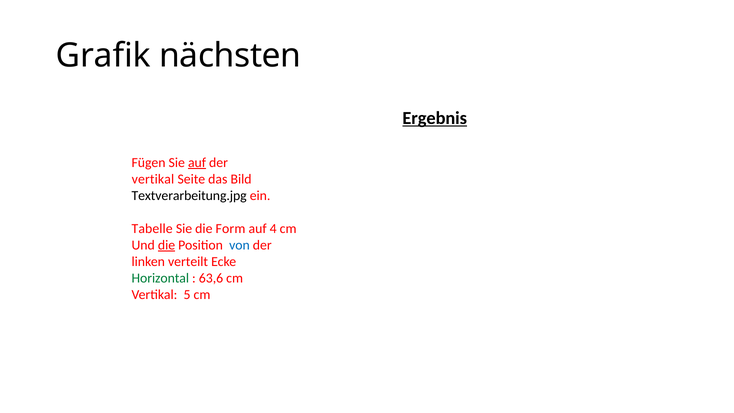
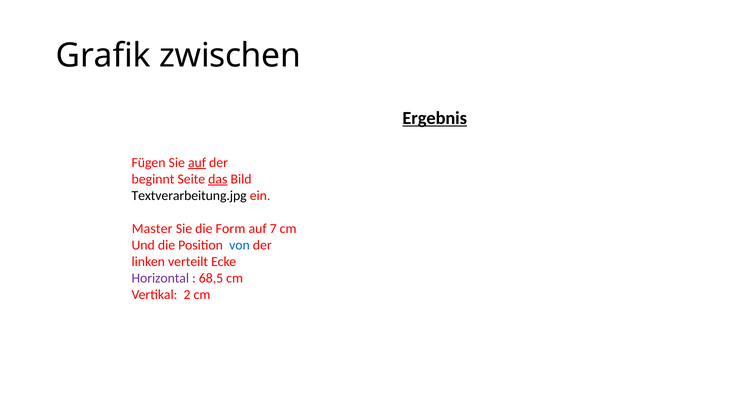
nächsten: nächsten -> zwischen
vertikal at (153, 179): vertikal -> beginnt
das underline: none -> present
Tabelle: Tabelle -> Master
4: 4 -> 7
die at (167, 245) underline: present -> none
Horizontal colour: green -> purple
63,6: 63,6 -> 68,5
5: 5 -> 2
